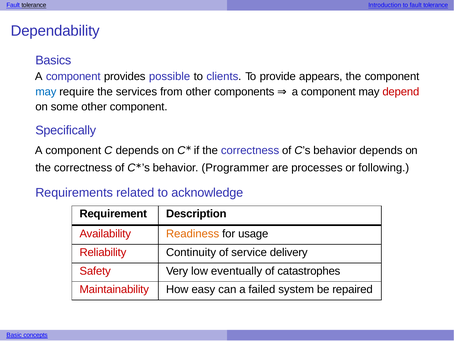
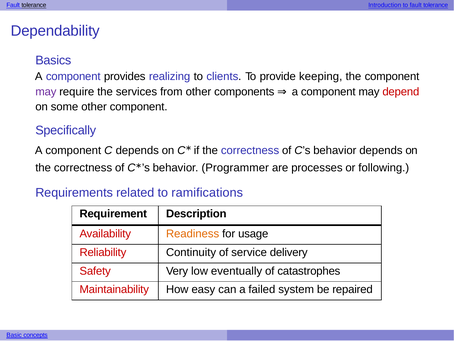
possible: possible -> realizing
appears: appears -> keeping
may at (46, 92) colour: blue -> purple
acknowledge: acknowledge -> ramifications
